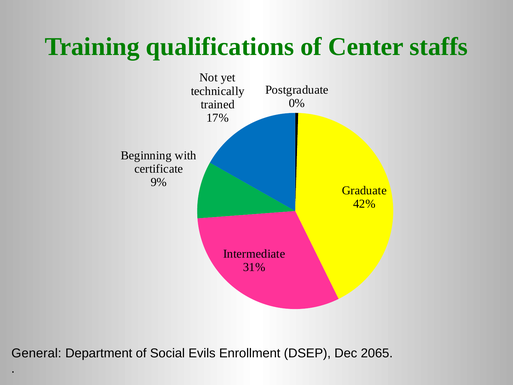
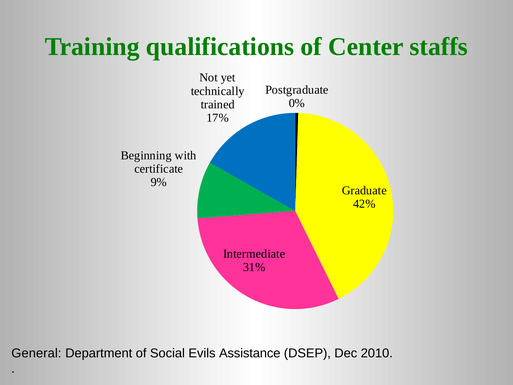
Enrollment: Enrollment -> Assistance
2065: 2065 -> 2010
